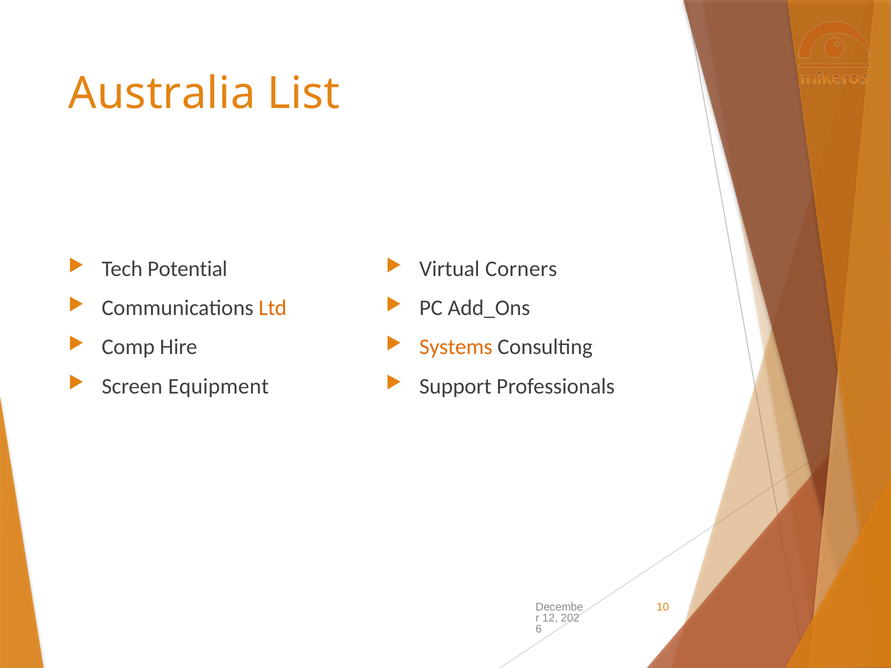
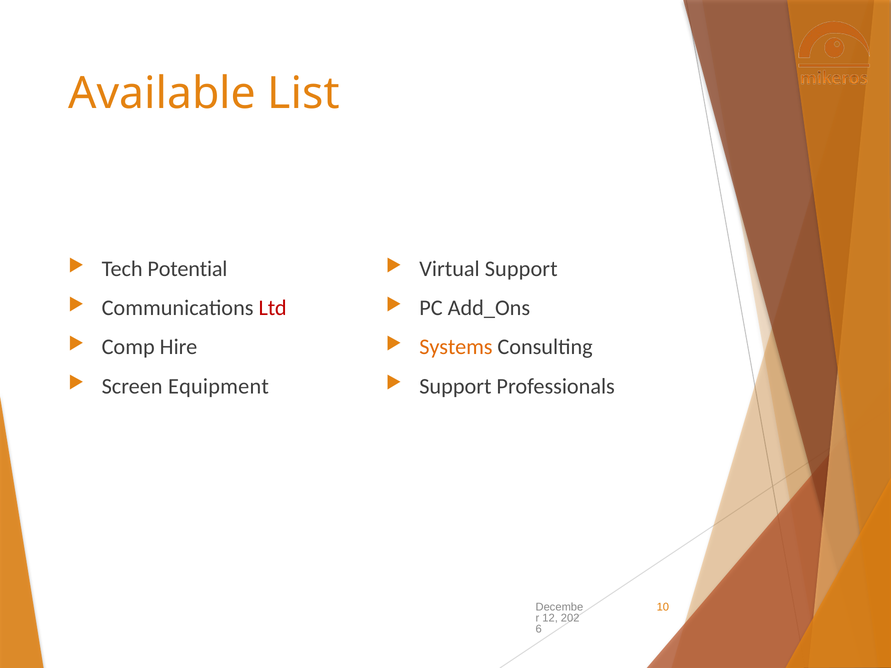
Australia: Australia -> Available
Virtual Corners: Corners -> Support
Ltd colour: orange -> red
